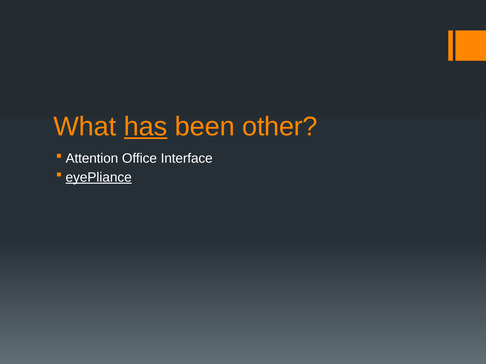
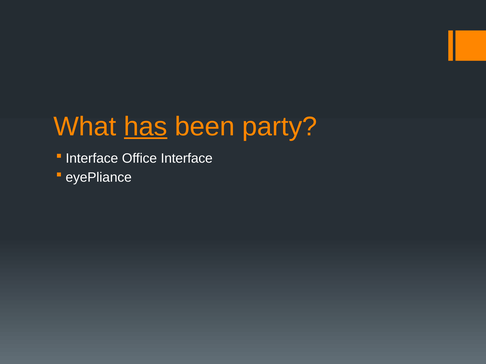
other: other -> party
Attention at (92, 159): Attention -> Interface
eyePliance underline: present -> none
